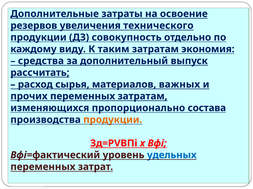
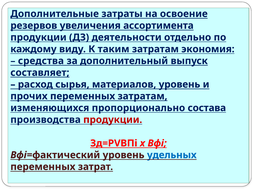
технического: технического -> ассортимента
совокупность: совокупность -> деятельности
рассчитать: рассчитать -> составляет
материалов важных: важных -> уровень
продукции at (113, 120) colour: orange -> red
